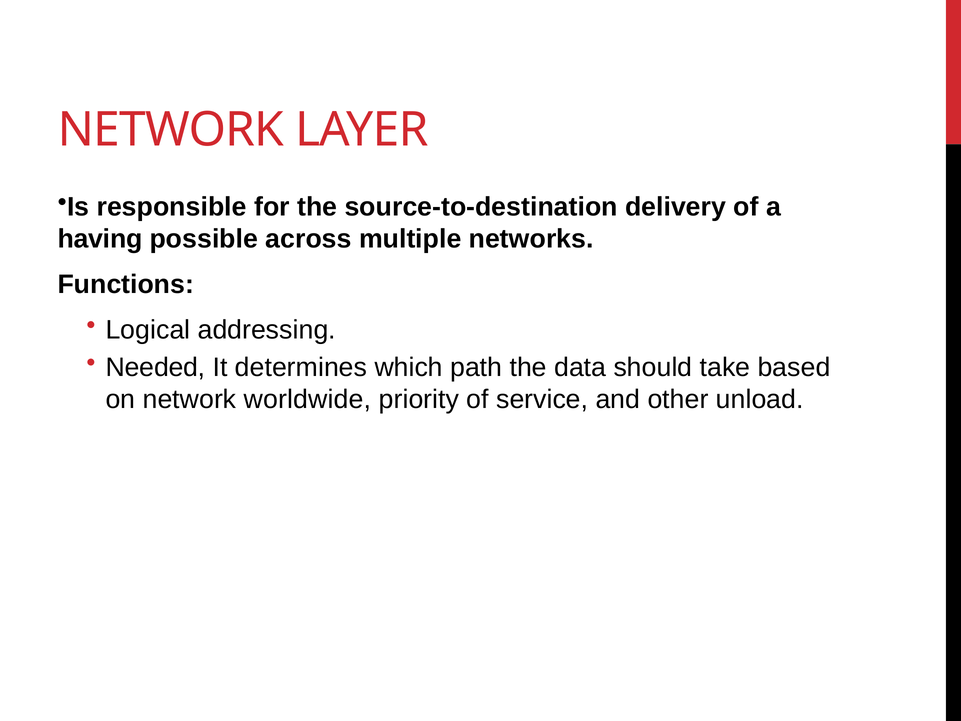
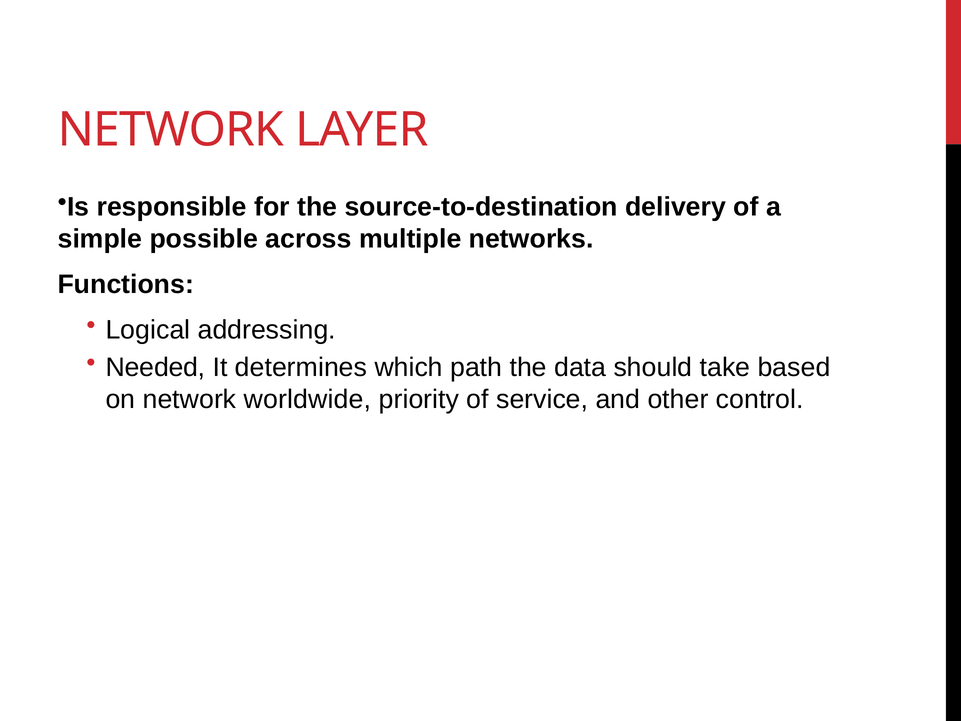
having: having -> simple
unload: unload -> control
